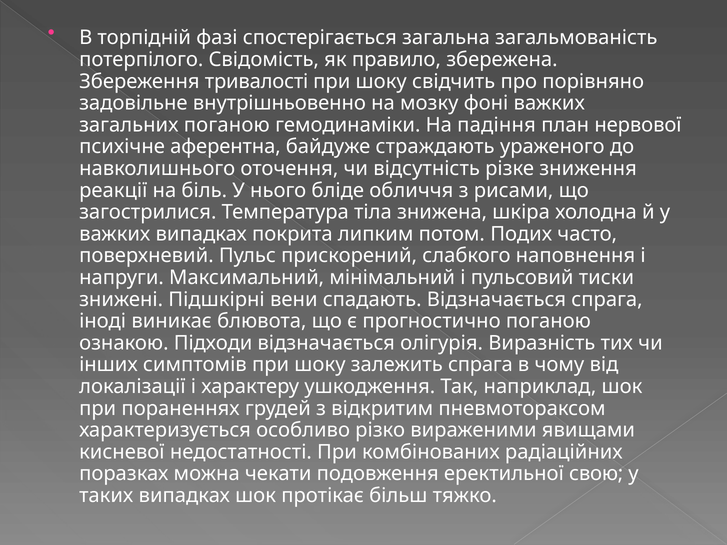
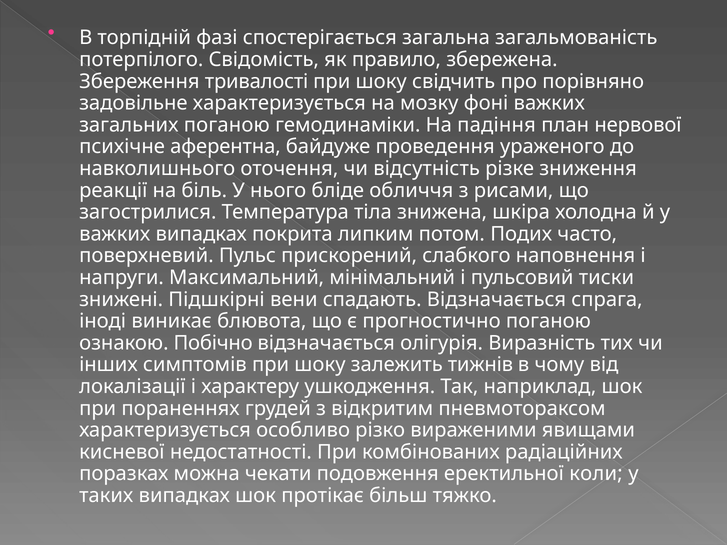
задовільне внутрішньовенно: внутрішньовенно -> характеризується
страждають: страждають -> проведення
Підходи: Підходи -> Побічно
залежить спрага: спрага -> тижнів
свою: свою -> коли
